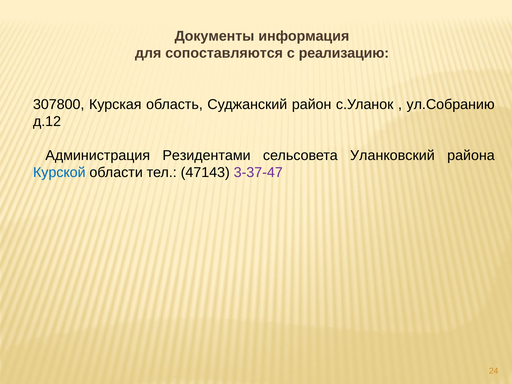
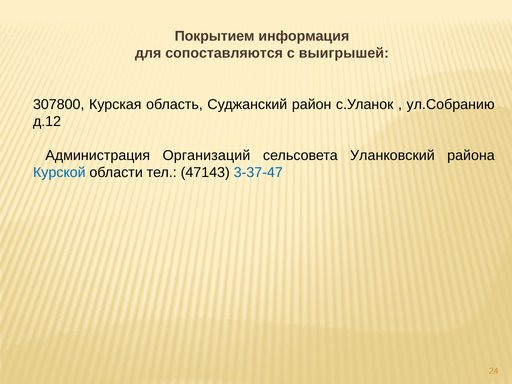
Документы: Документы -> Покрытием
реализацию: реализацию -> выигрышей
Резидентами: Резидентами -> Организаций
3-37-47 colour: purple -> blue
